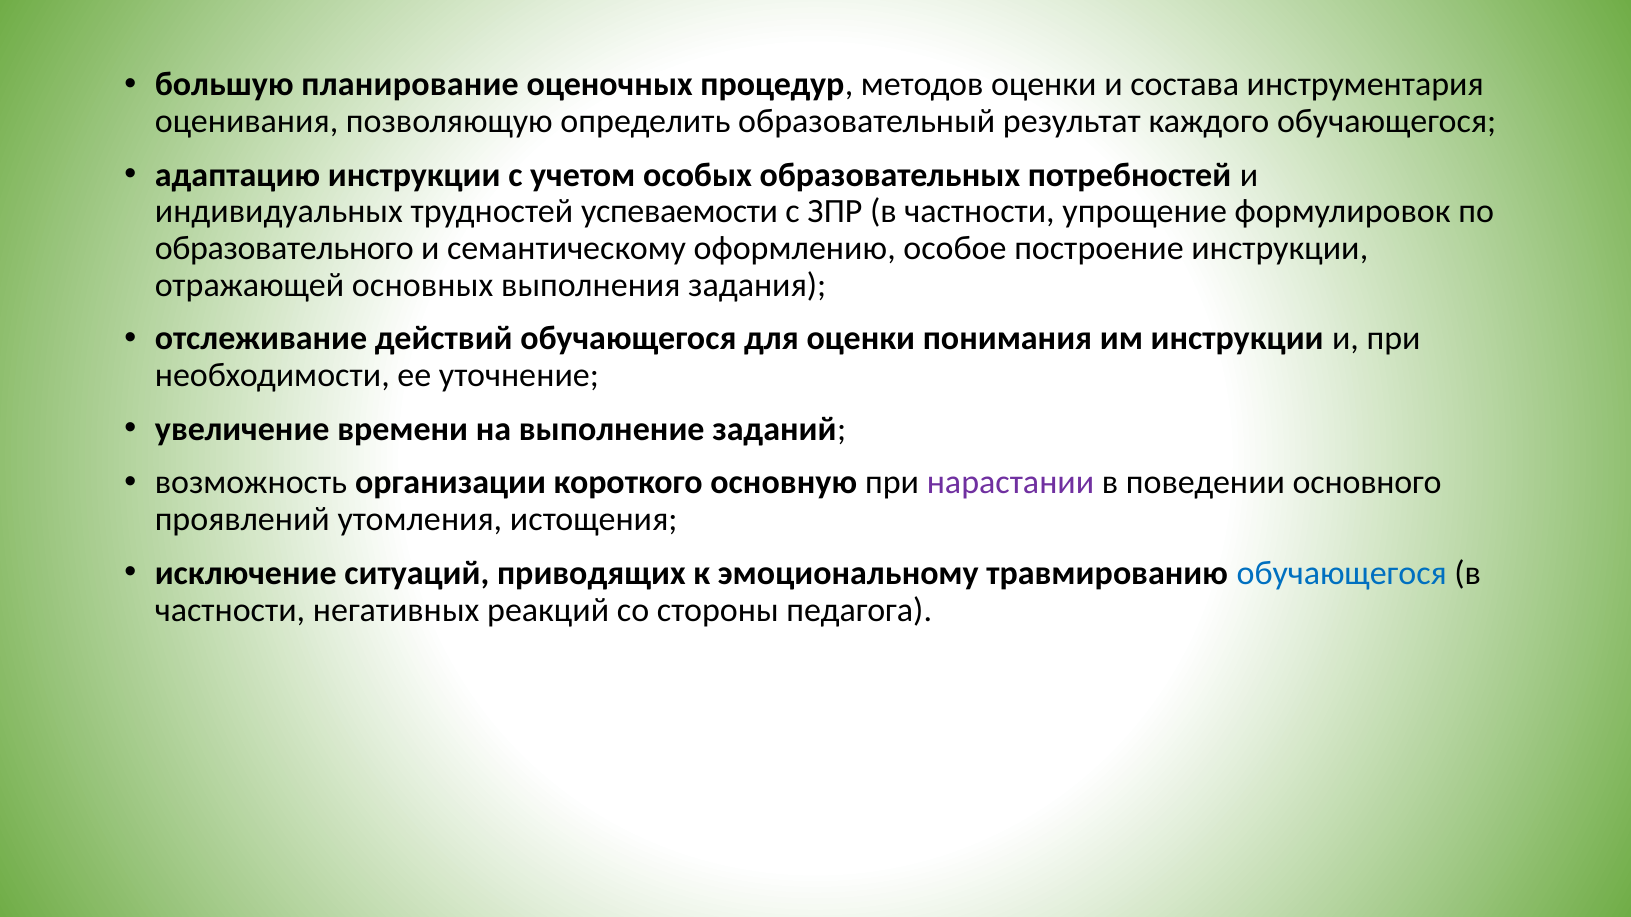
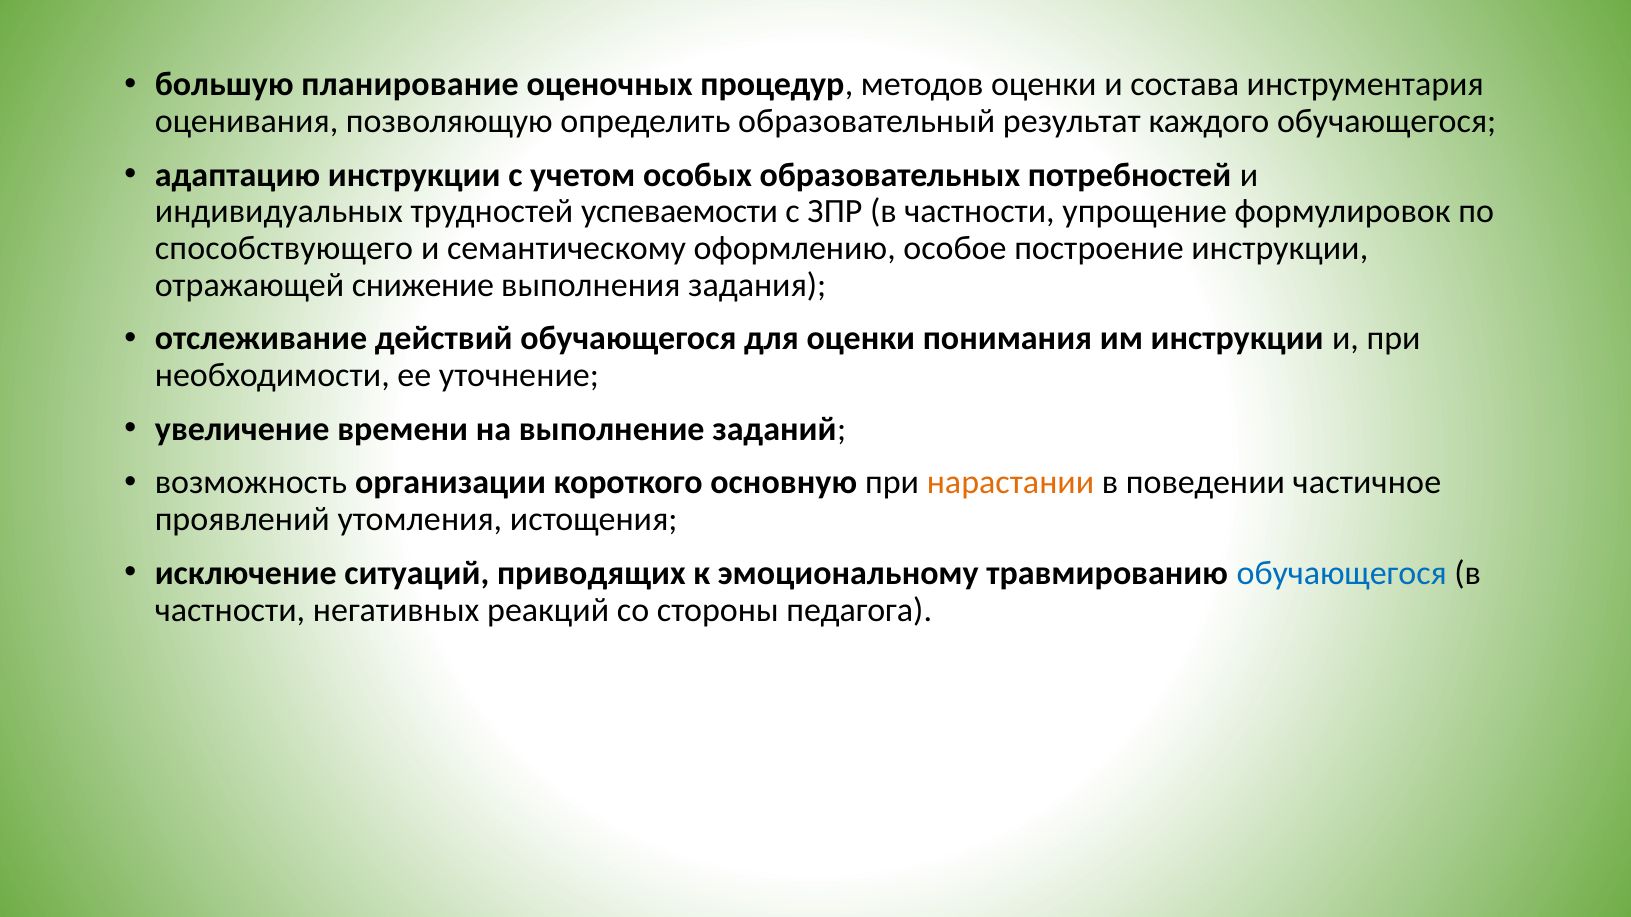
образовательного: образовательного -> способствующего
основных: основных -> снижение
нарастании colour: purple -> orange
основного: основного -> частичное
